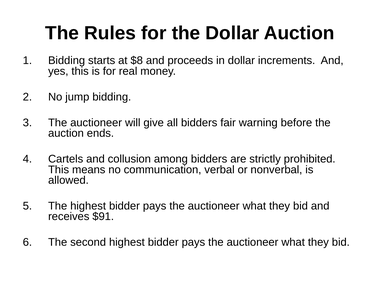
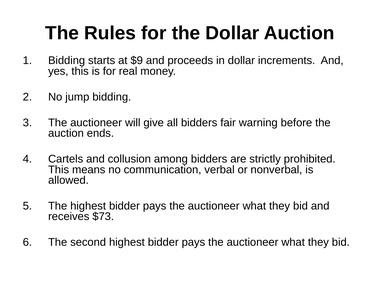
$8: $8 -> $9
$91: $91 -> $73
